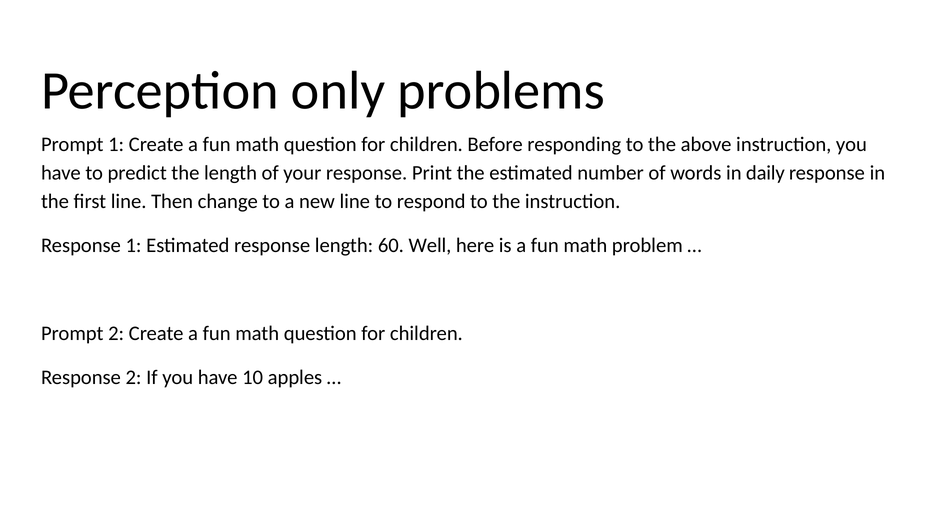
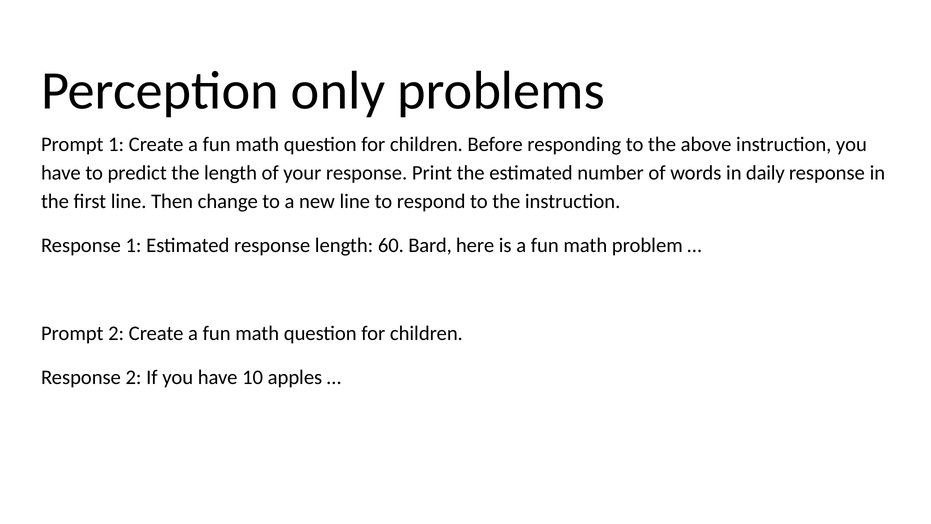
Well: Well -> Bard
